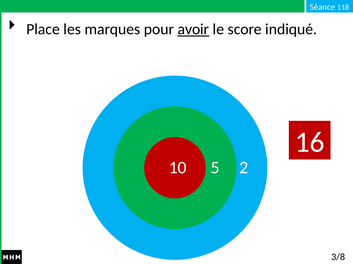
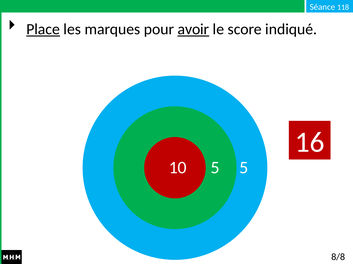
Place underline: none -> present
5 2: 2 -> 5
3/8: 3/8 -> 8/8
